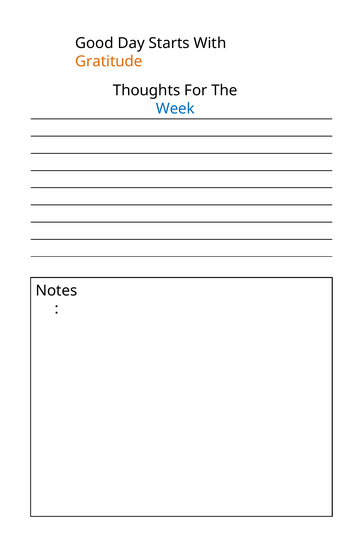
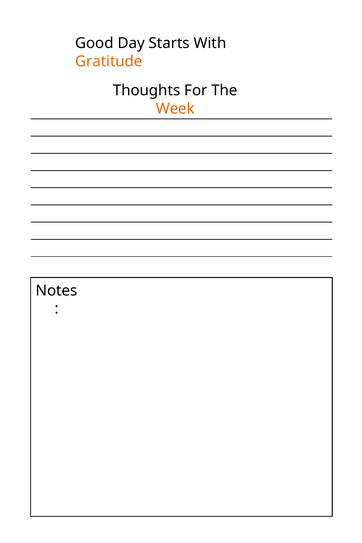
Week colour: blue -> orange
